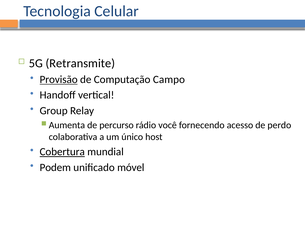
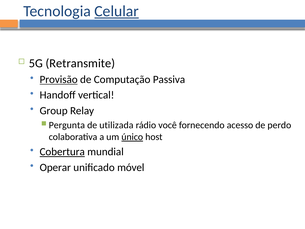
Celular underline: none -> present
Campo: Campo -> Passiva
Aumenta: Aumenta -> Pergunta
percurso: percurso -> utilizada
único underline: none -> present
Podem: Podem -> Operar
